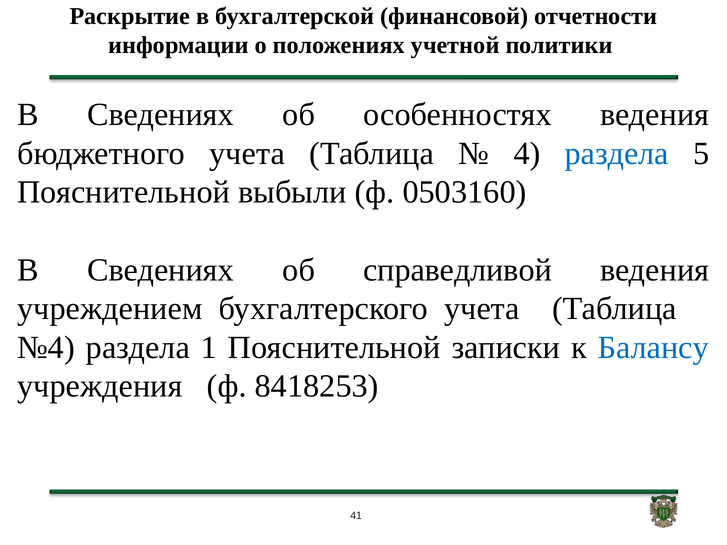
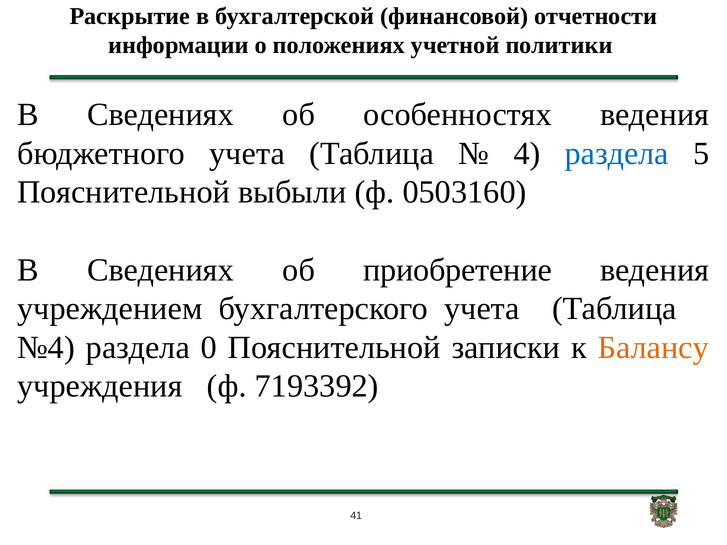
справедливой: справедливой -> приобретение
1: 1 -> 0
Балансу colour: blue -> orange
8418253: 8418253 -> 7193392
